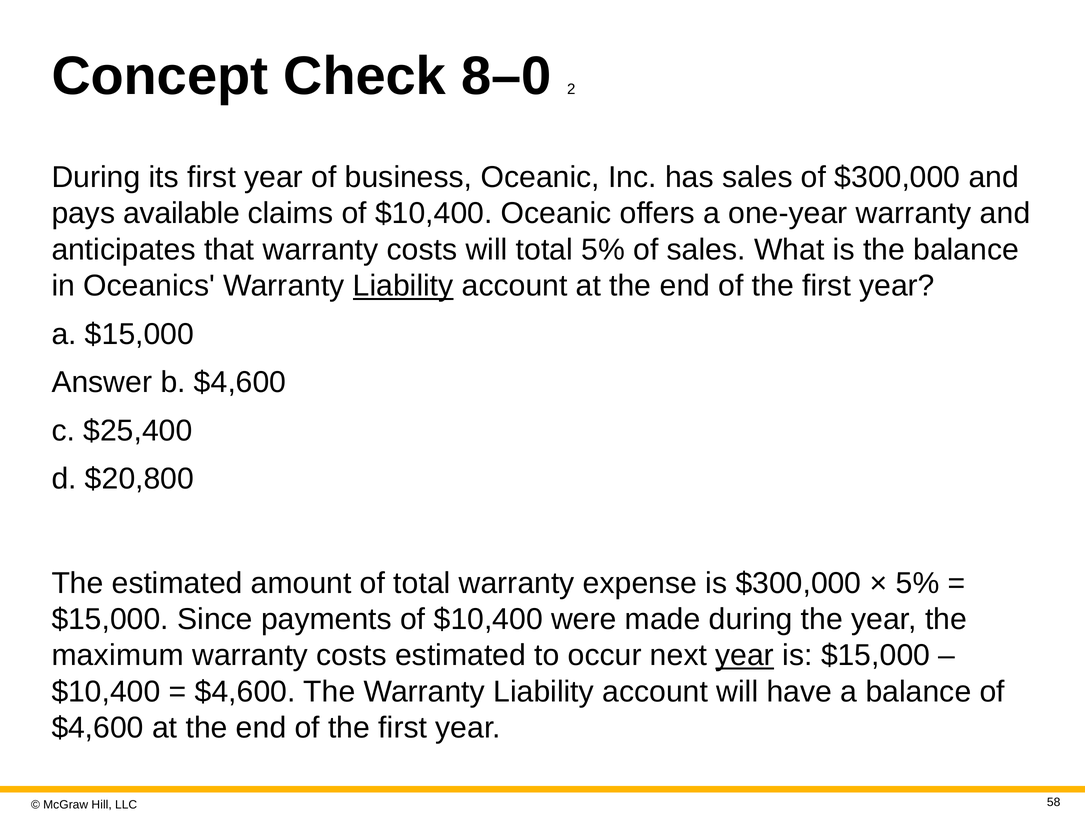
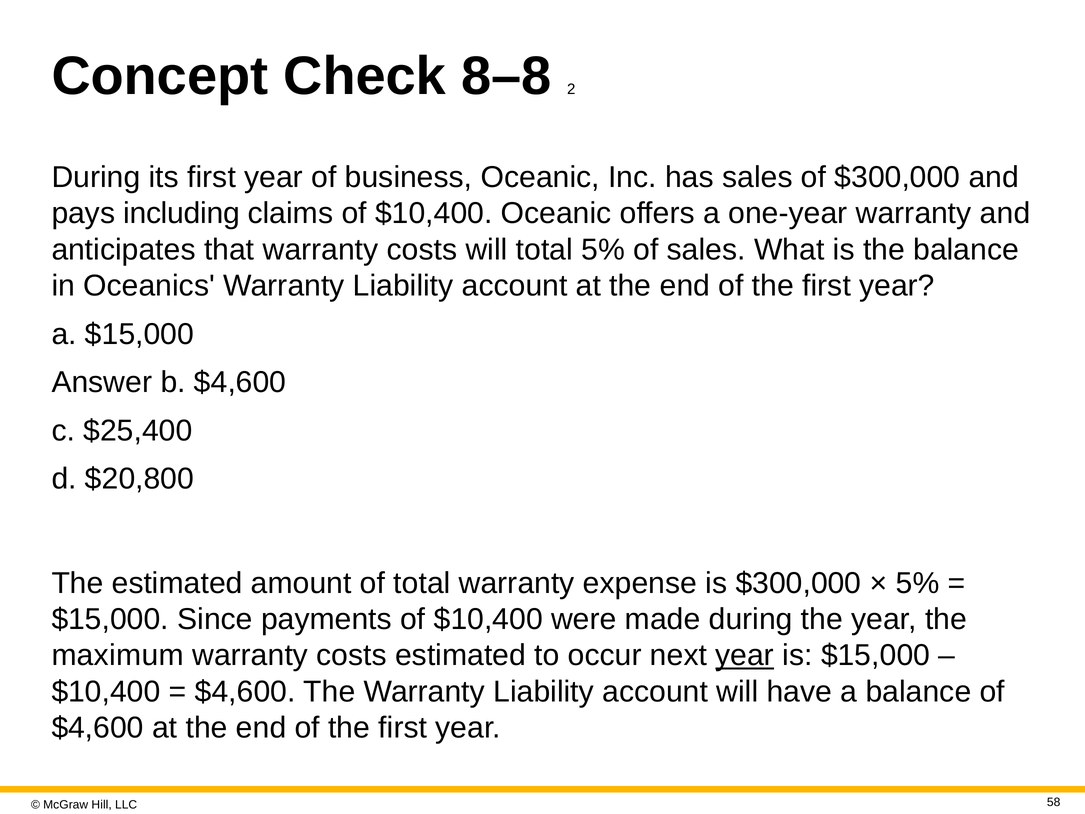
8–0: 8–0 -> 8–8
available: available -> including
Liability at (403, 286) underline: present -> none
